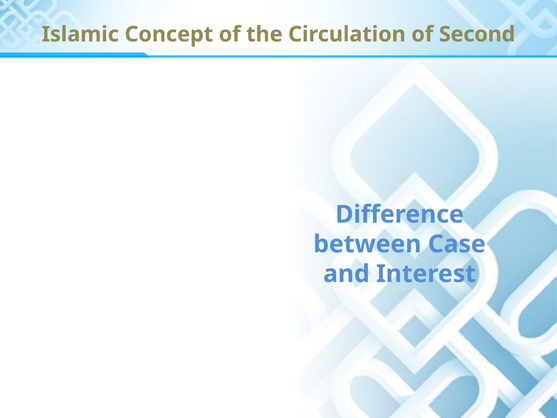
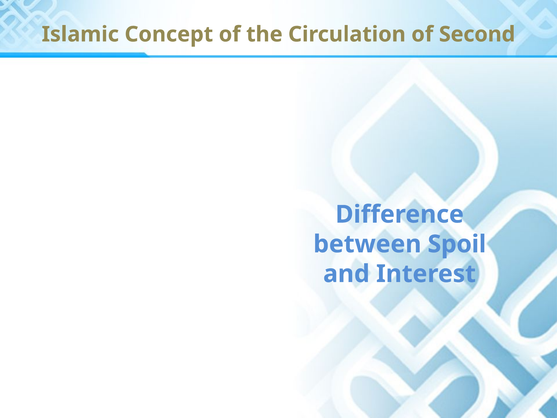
Case: Case -> Spoil
